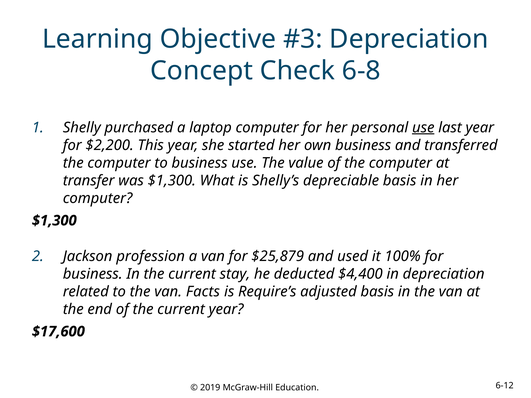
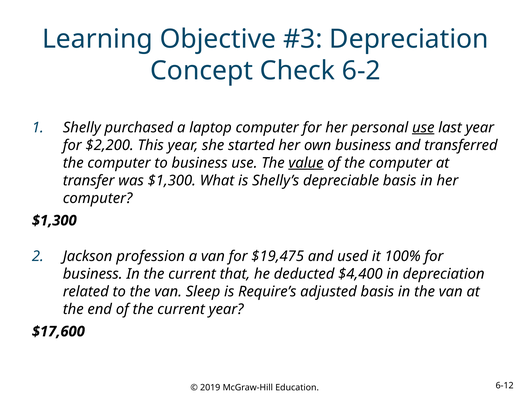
6-8: 6-8 -> 6-2
value underline: none -> present
$25,879: $25,879 -> $19,475
stay: stay -> that
Facts: Facts -> Sleep
